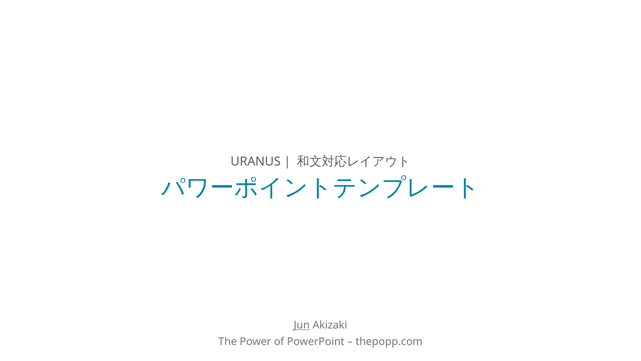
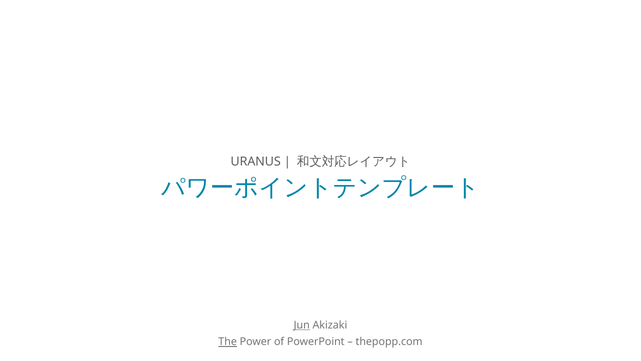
The underline: none -> present
